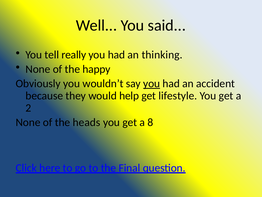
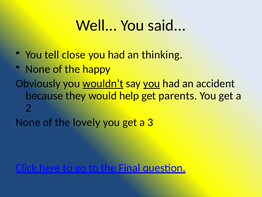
really: really -> close
wouldn’t underline: none -> present
lifestyle: lifestyle -> parents
heads: heads -> lovely
8: 8 -> 3
